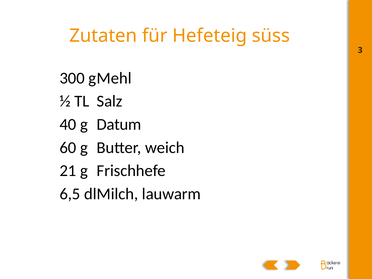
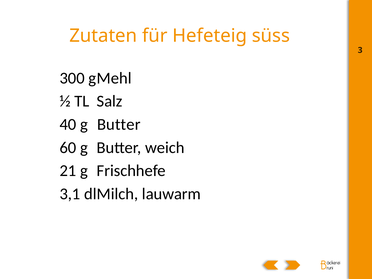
40 g Datum: Datum -> Butter
6,5: 6,5 -> 3,1
